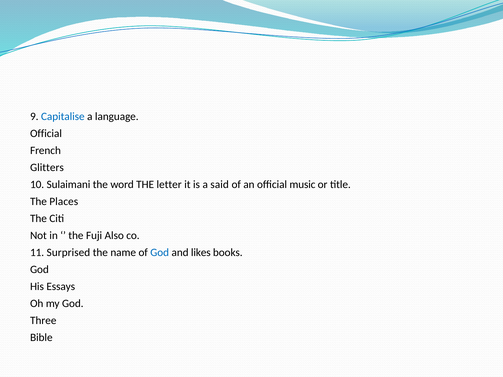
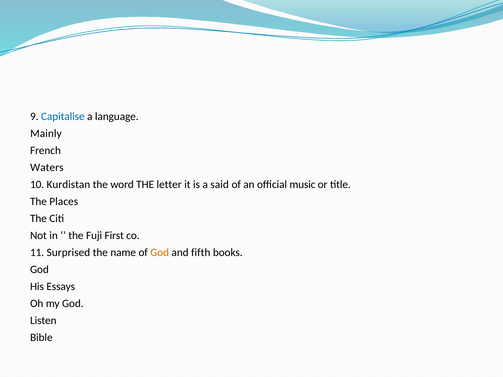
Official at (46, 133): Official -> Mainly
Glitters: Glitters -> Waters
Sulaimani: Sulaimani -> Kurdistan
Also: Also -> First
God at (160, 253) colour: blue -> orange
likes: likes -> fifth
Three: Three -> Listen
